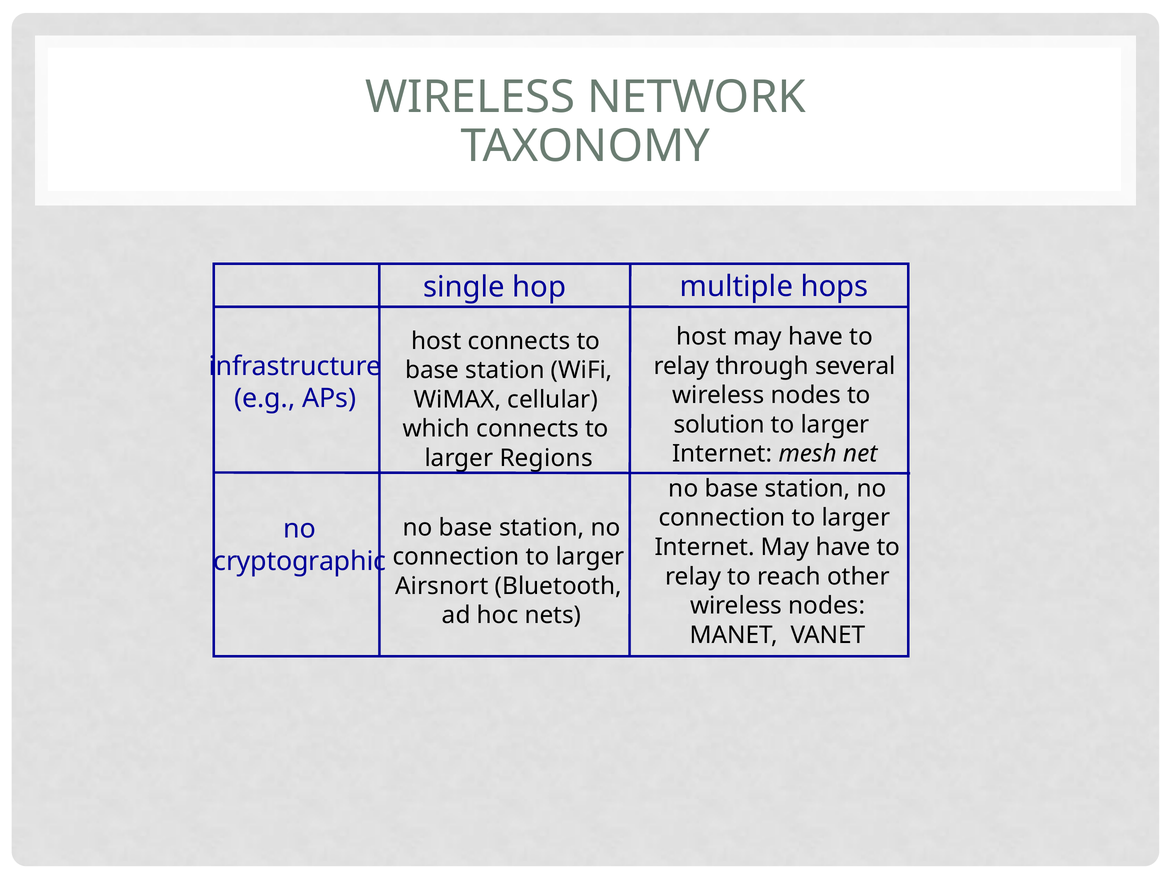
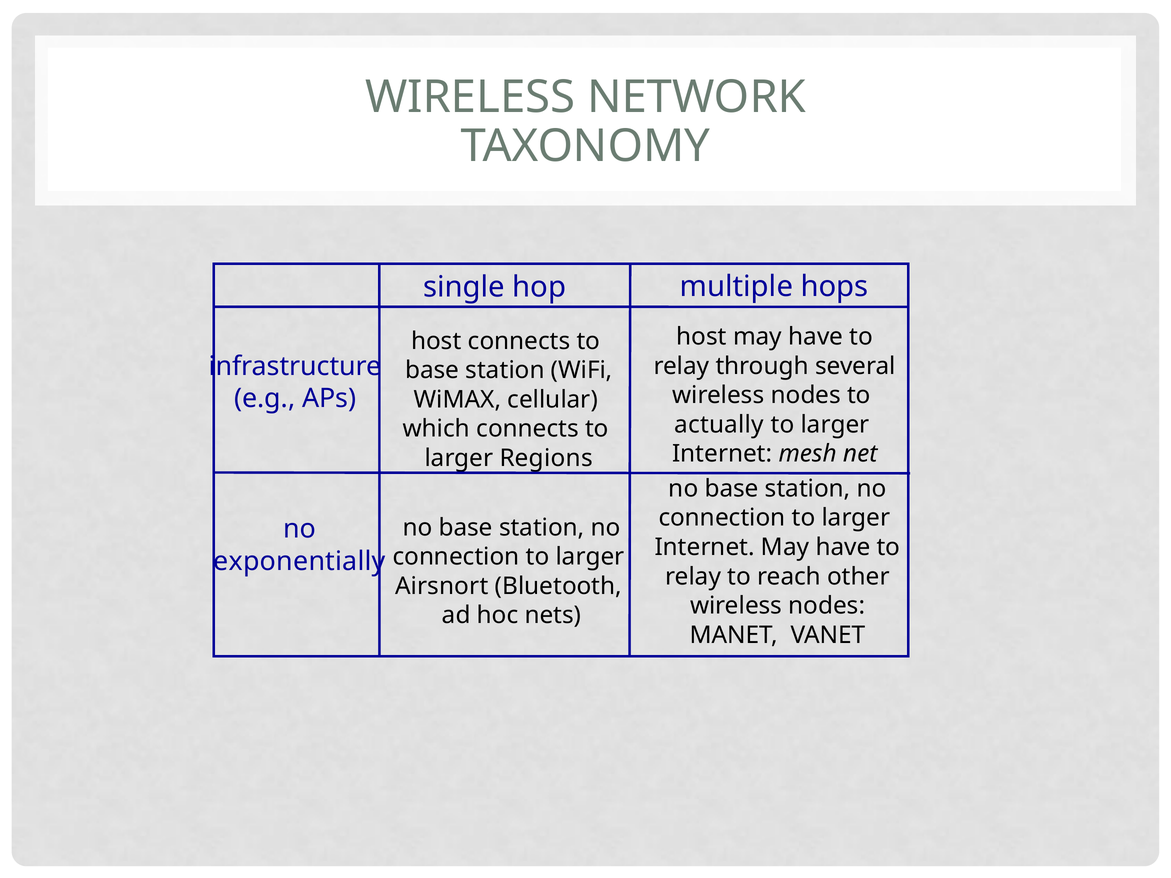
solution: solution -> actually
cryptographic: cryptographic -> exponentially
